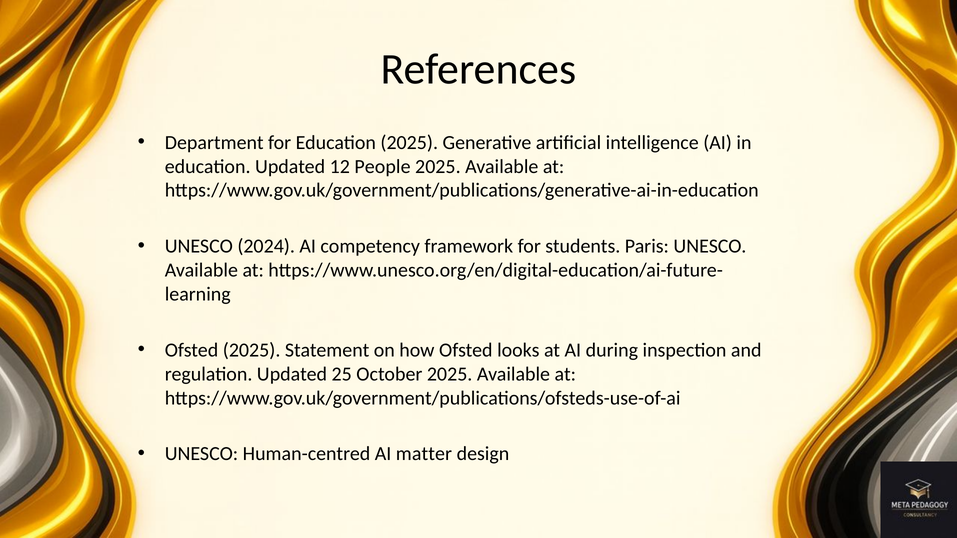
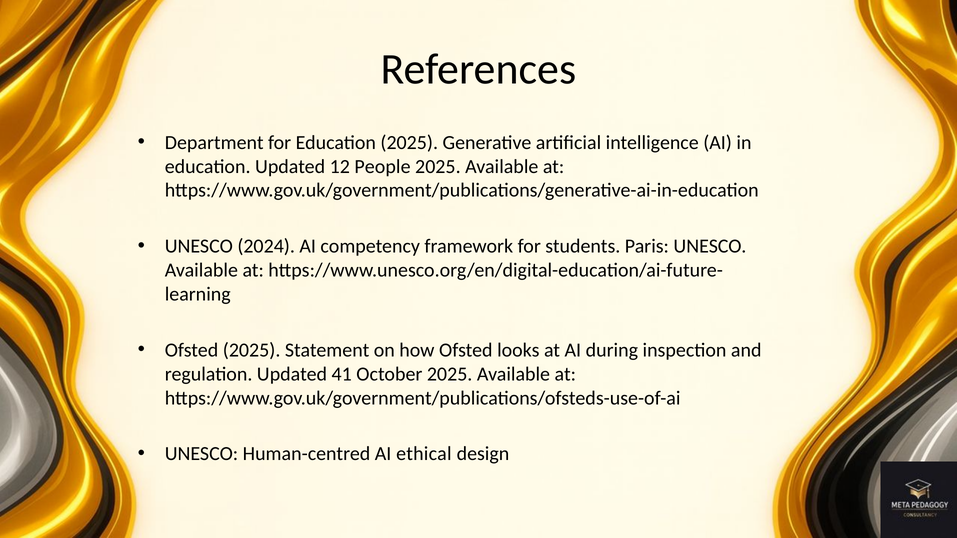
25: 25 -> 41
matter: matter -> ethical
